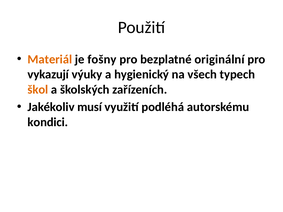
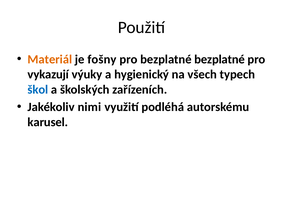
bezplatné originální: originální -> bezplatné
škol colour: orange -> blue
musí: musí -> nimi
kondici: kondici -> karusel
